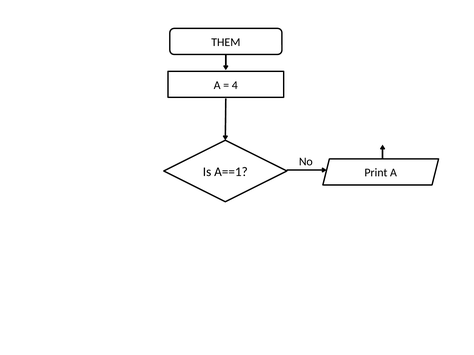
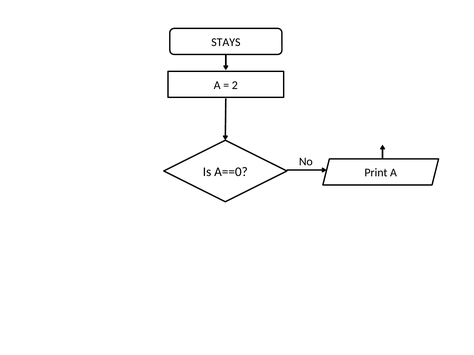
THEM: THEM -> STAYS
4: 4 -> 2
A==1: A==1 -> A==0
